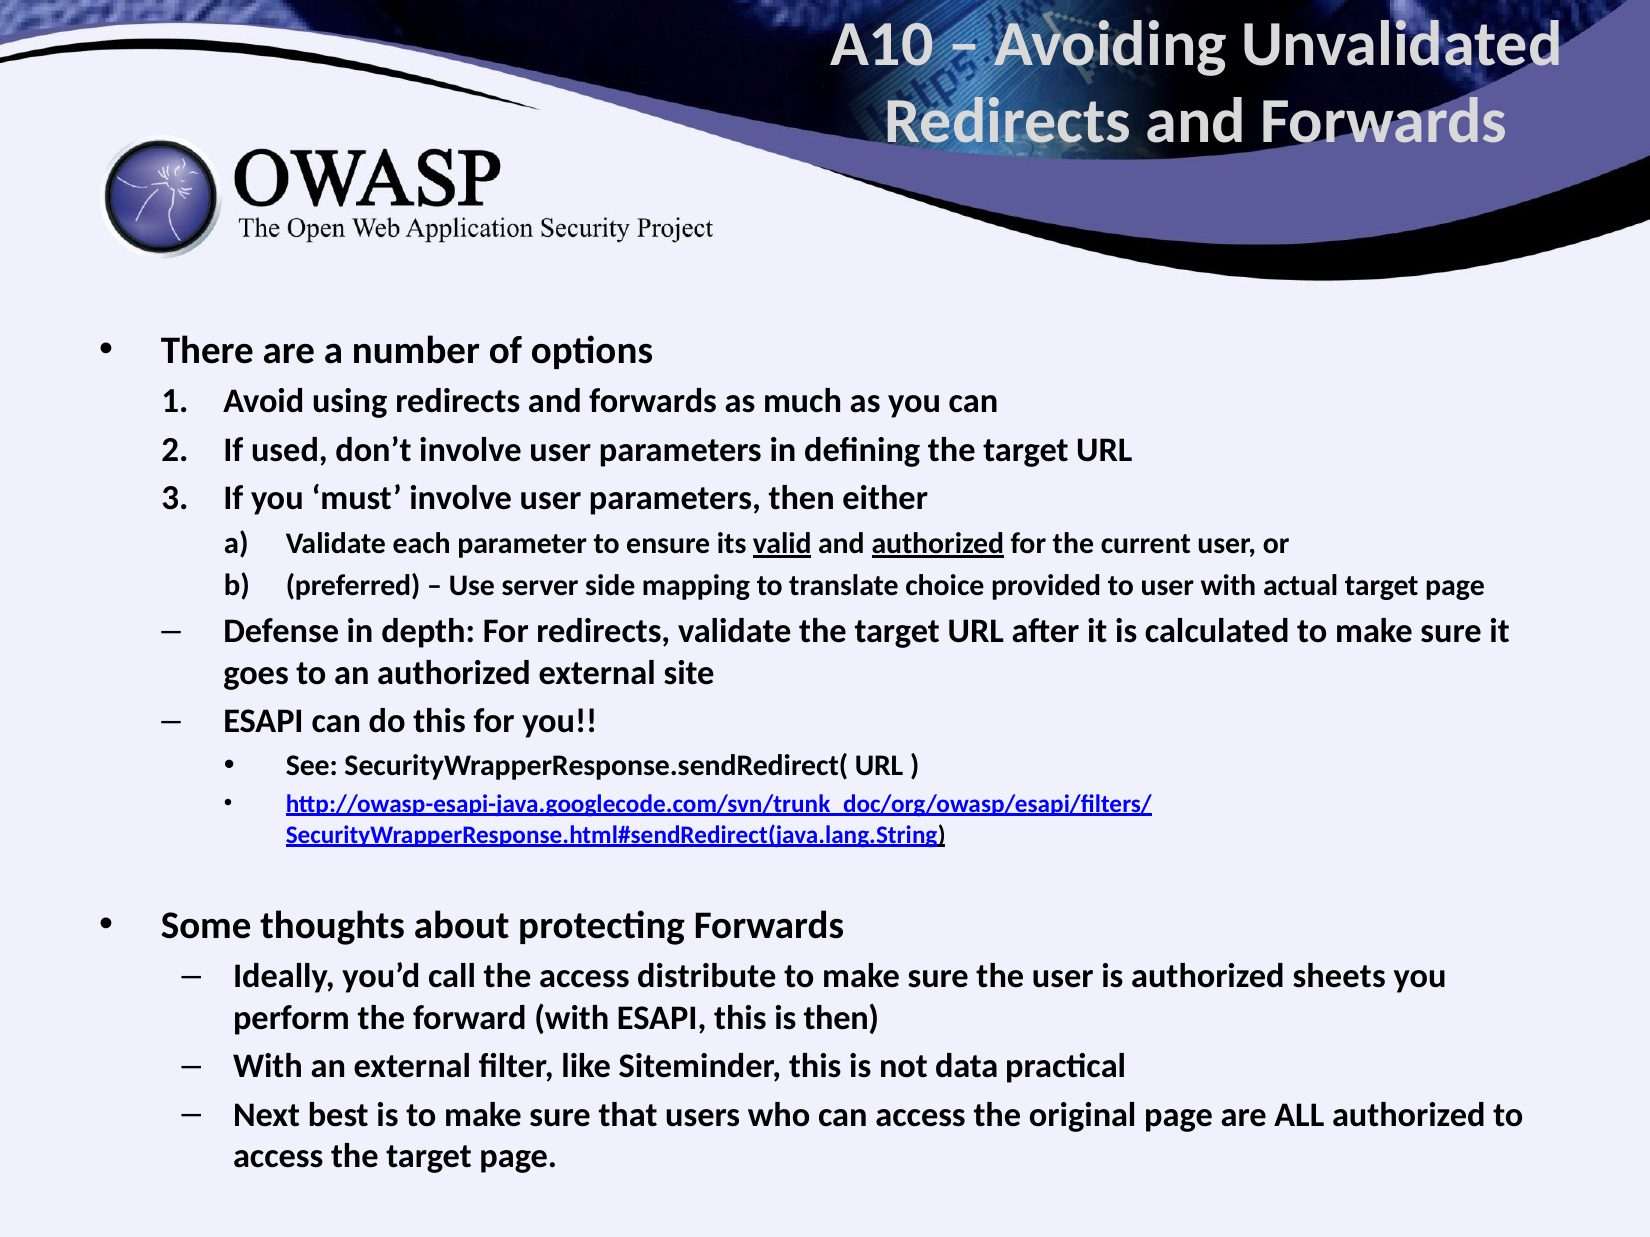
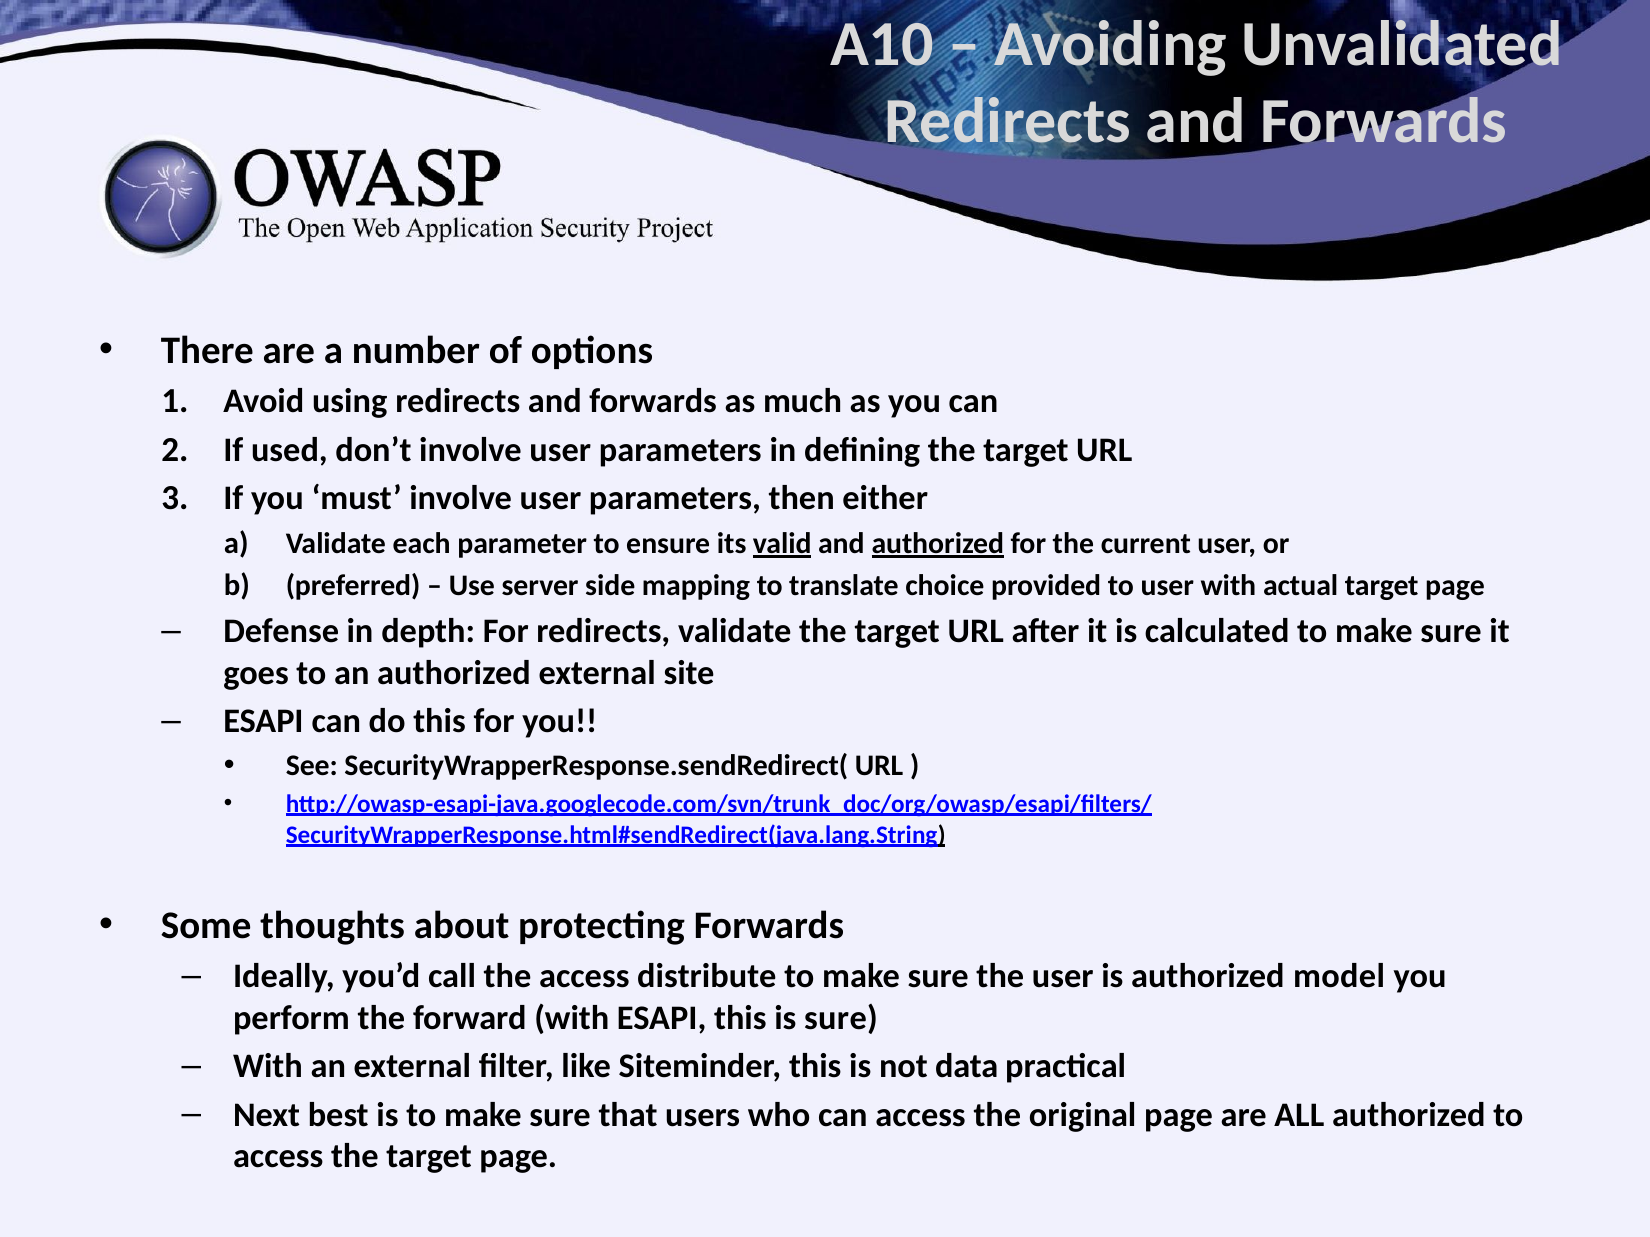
sheets: sheets -> model
is then: then -> sure
